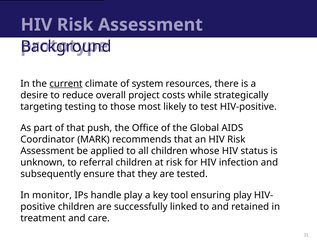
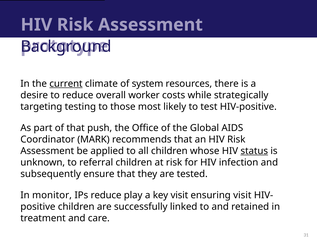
project: project -> worker
status underline: none -> present
IPs handle: handle -> reduce
key tool: tool -> visit
ensuring play: play -> visit
